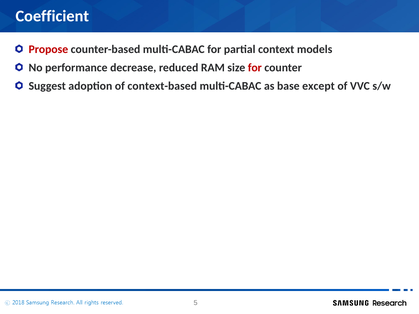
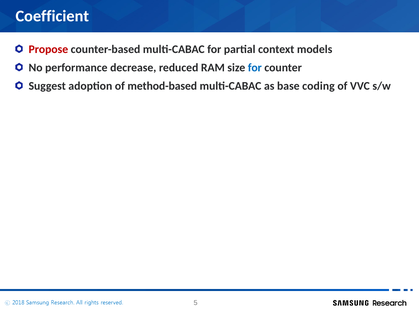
for at (255, 68) colour: red -> blue
context-based: context-based -> method-based
except: except -> coding
